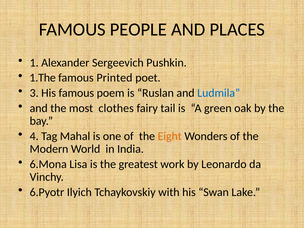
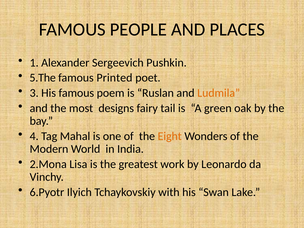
1.The: 1.The -> 5.The
Ludmila colour: blue -> orange
clothes: clothes -> designs
6.Mona: 6.Mona -> 2.Mona
